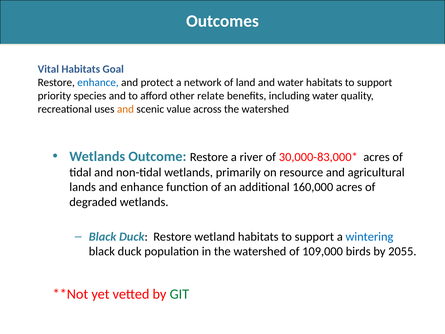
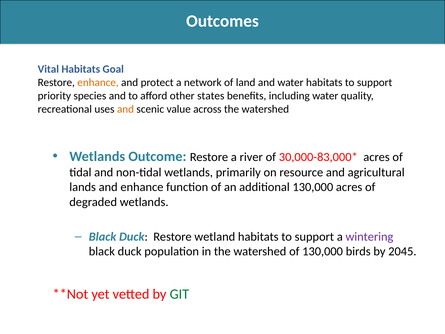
enhance at (98, 82) colour: blue -> orange
relate: relate -> states
additional 160,000: 160,000 -> 130,000
wintering colour: blue -> purple
of 109,000: 109,000 -> 130,000
2055: 2055 -> 2045
